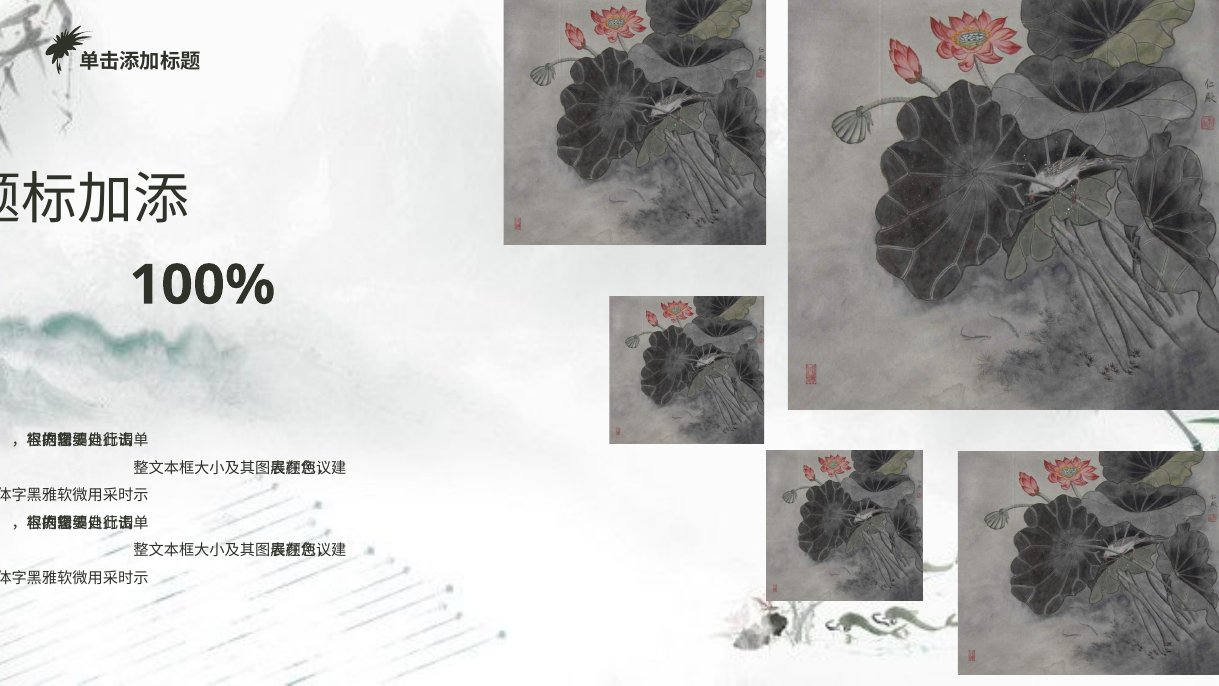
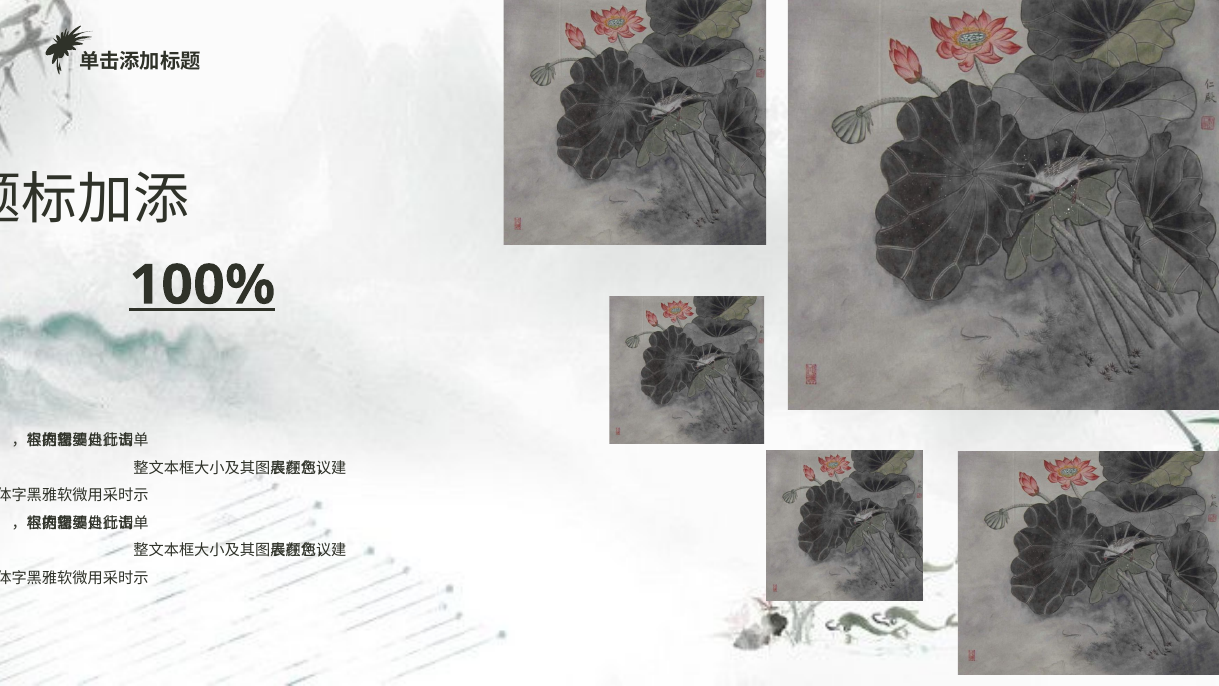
100% underline: none -> present
